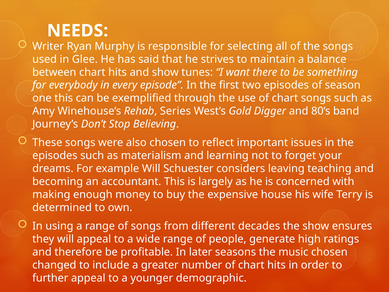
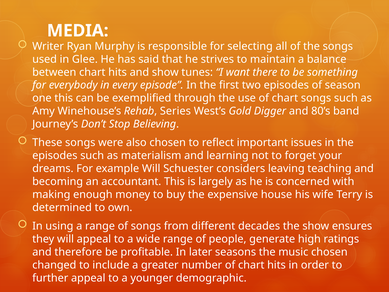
NEEDS: NEEDS -> MEDIA
